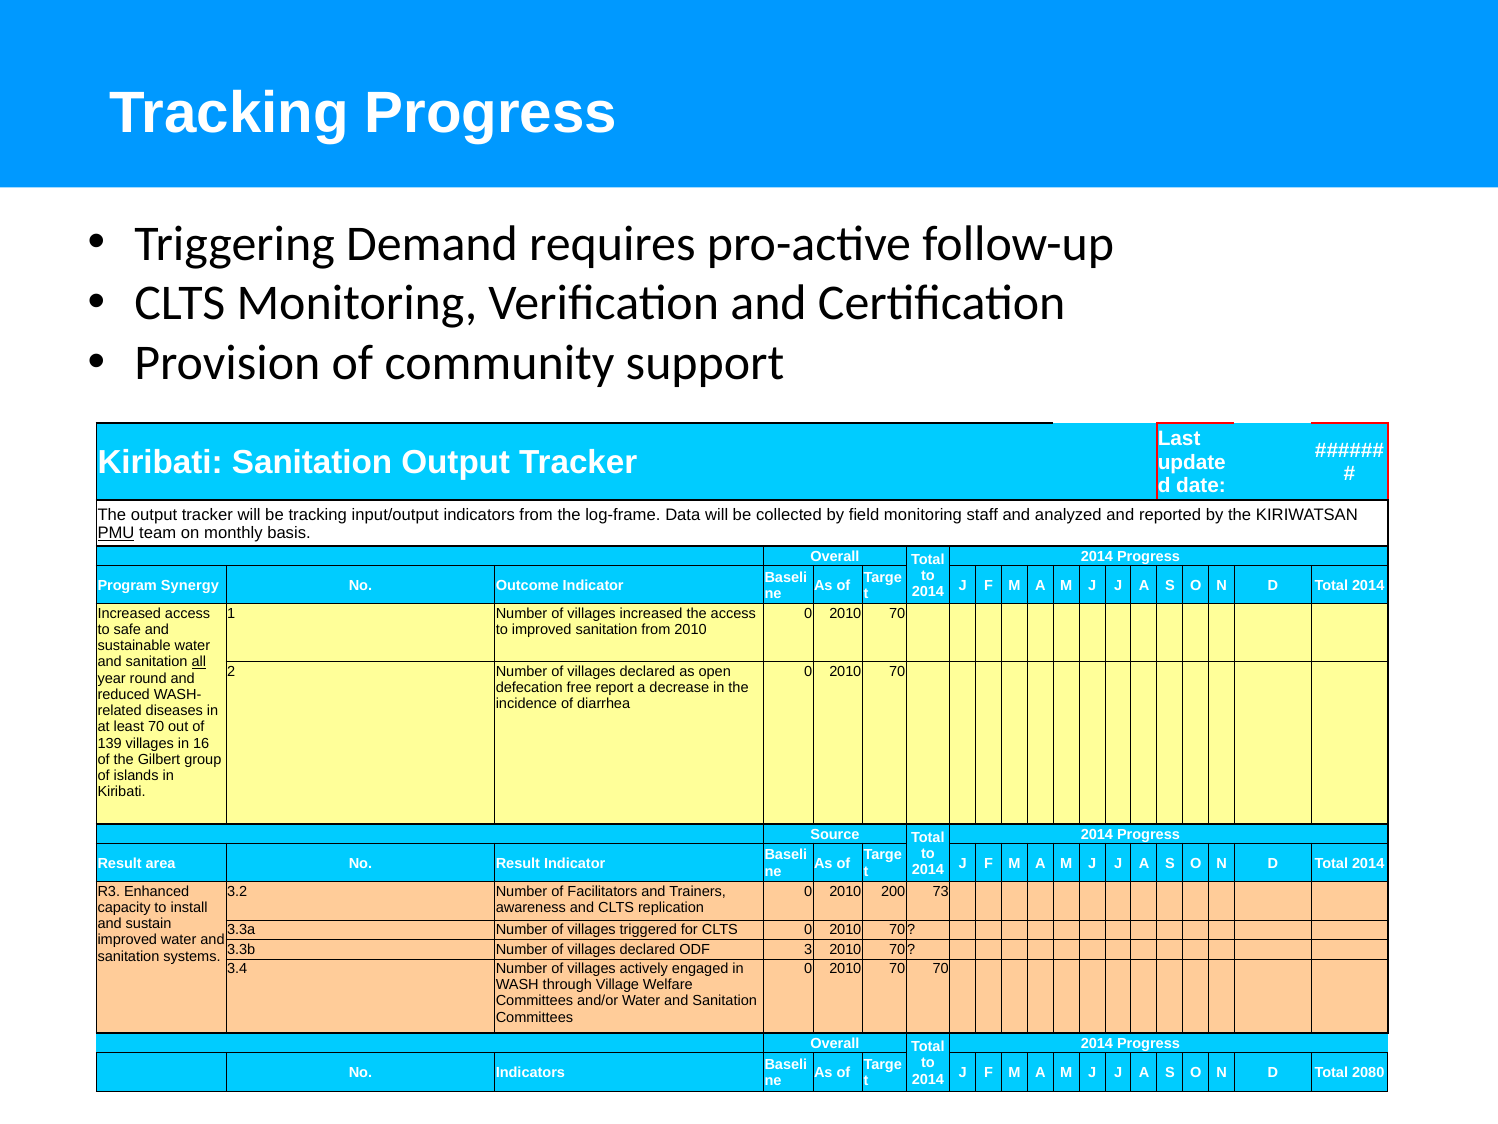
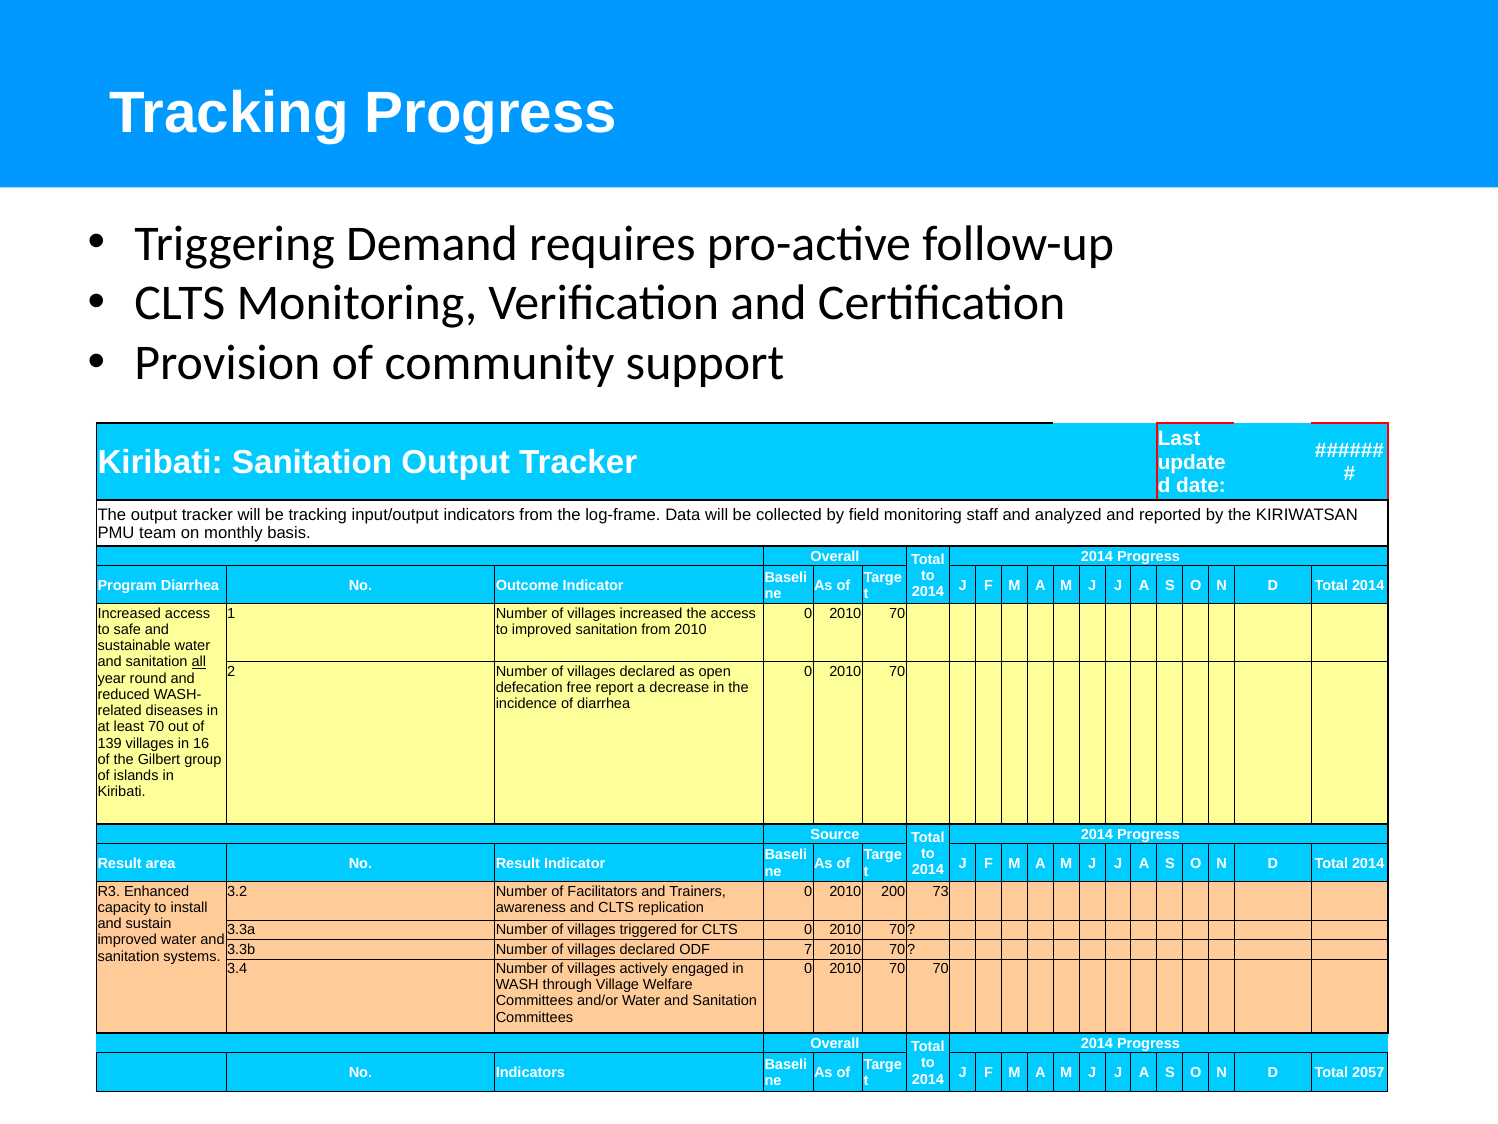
PMU underline: present -> none
Program Synergy: Synergy -> Diarrhea
3: 3 -> 7
2080: 2080 -> 2057
